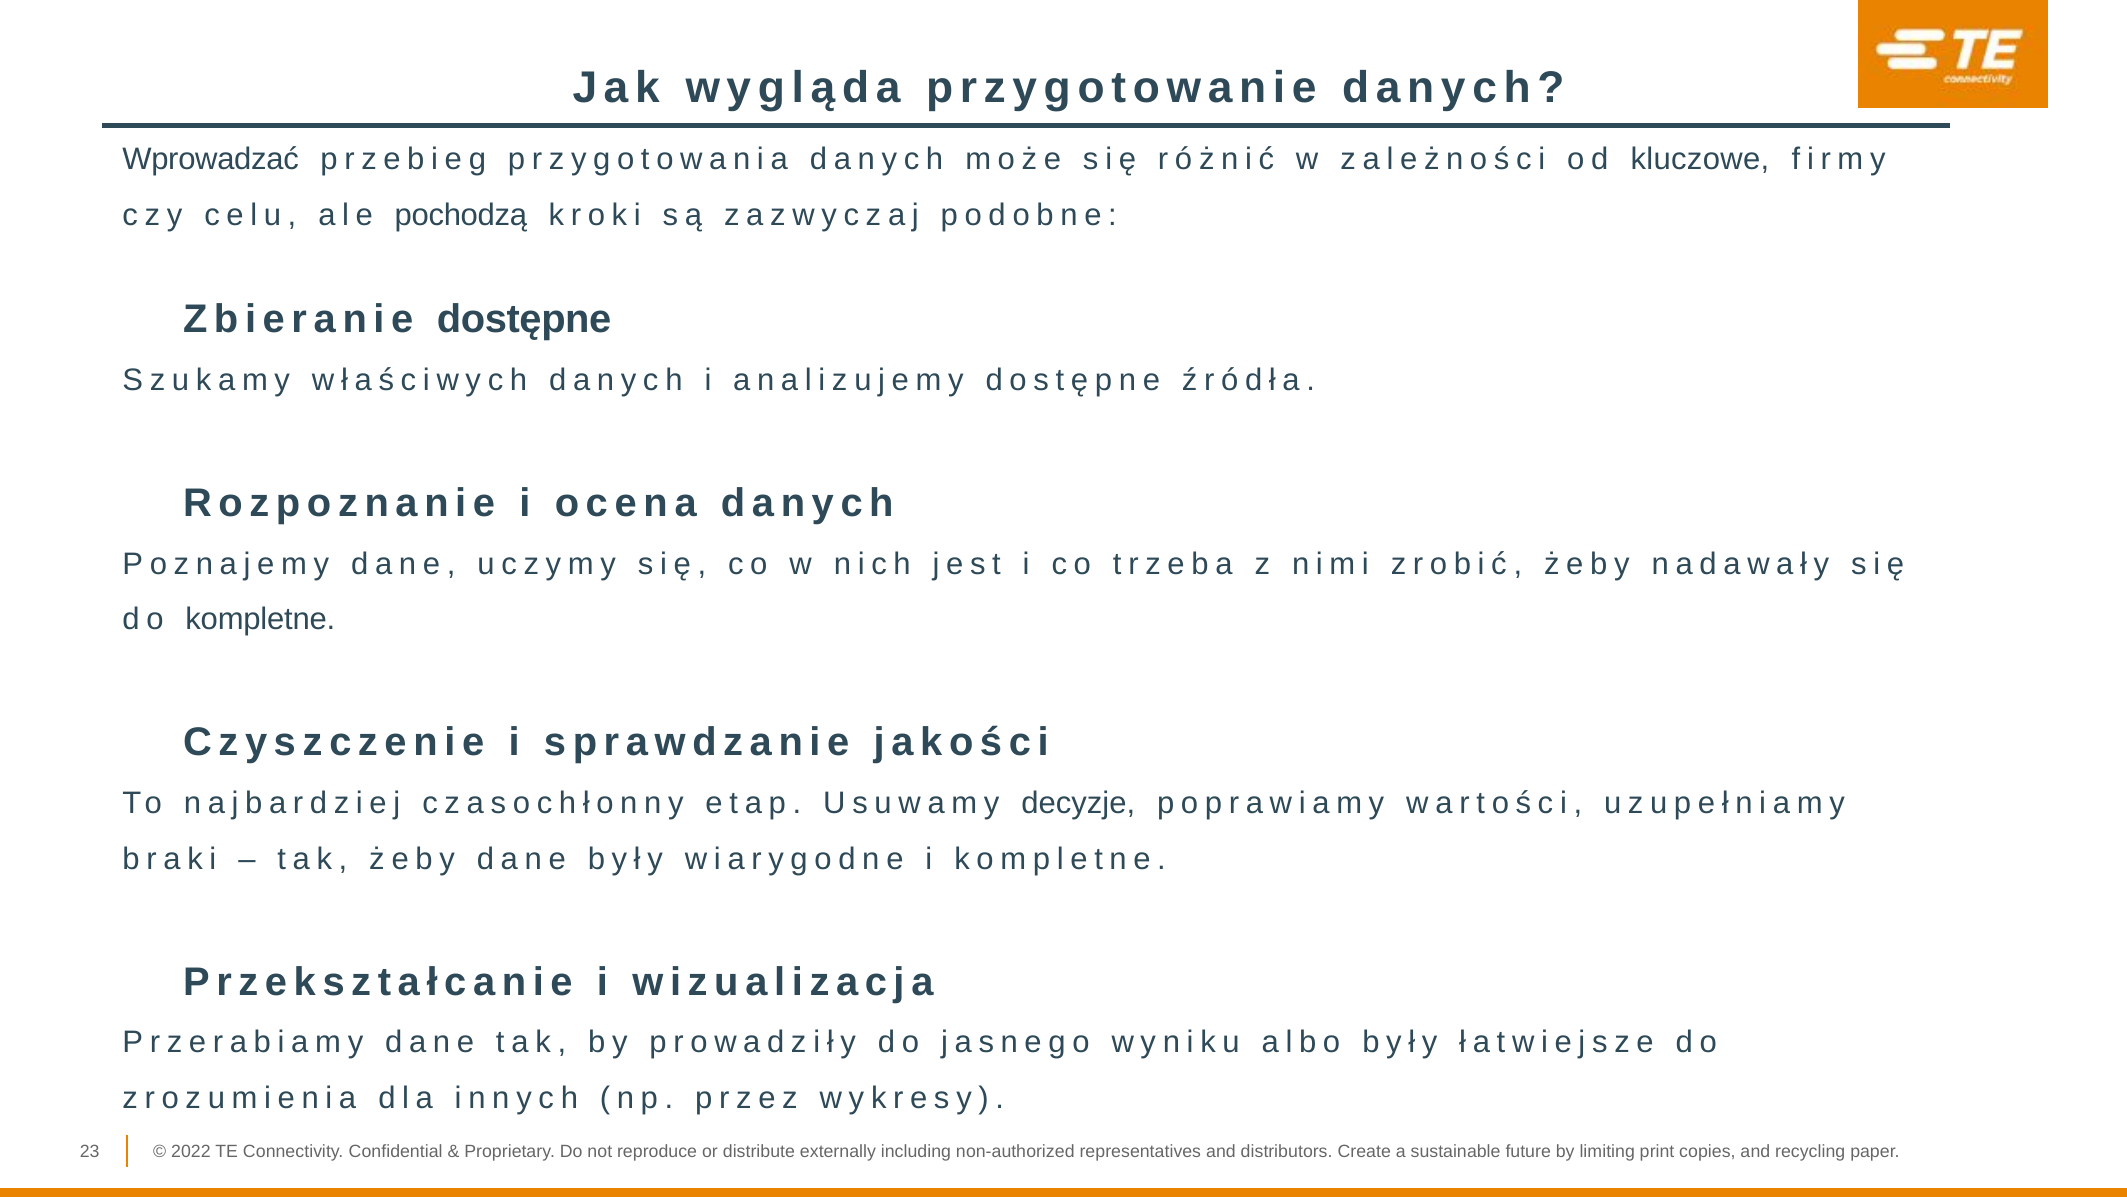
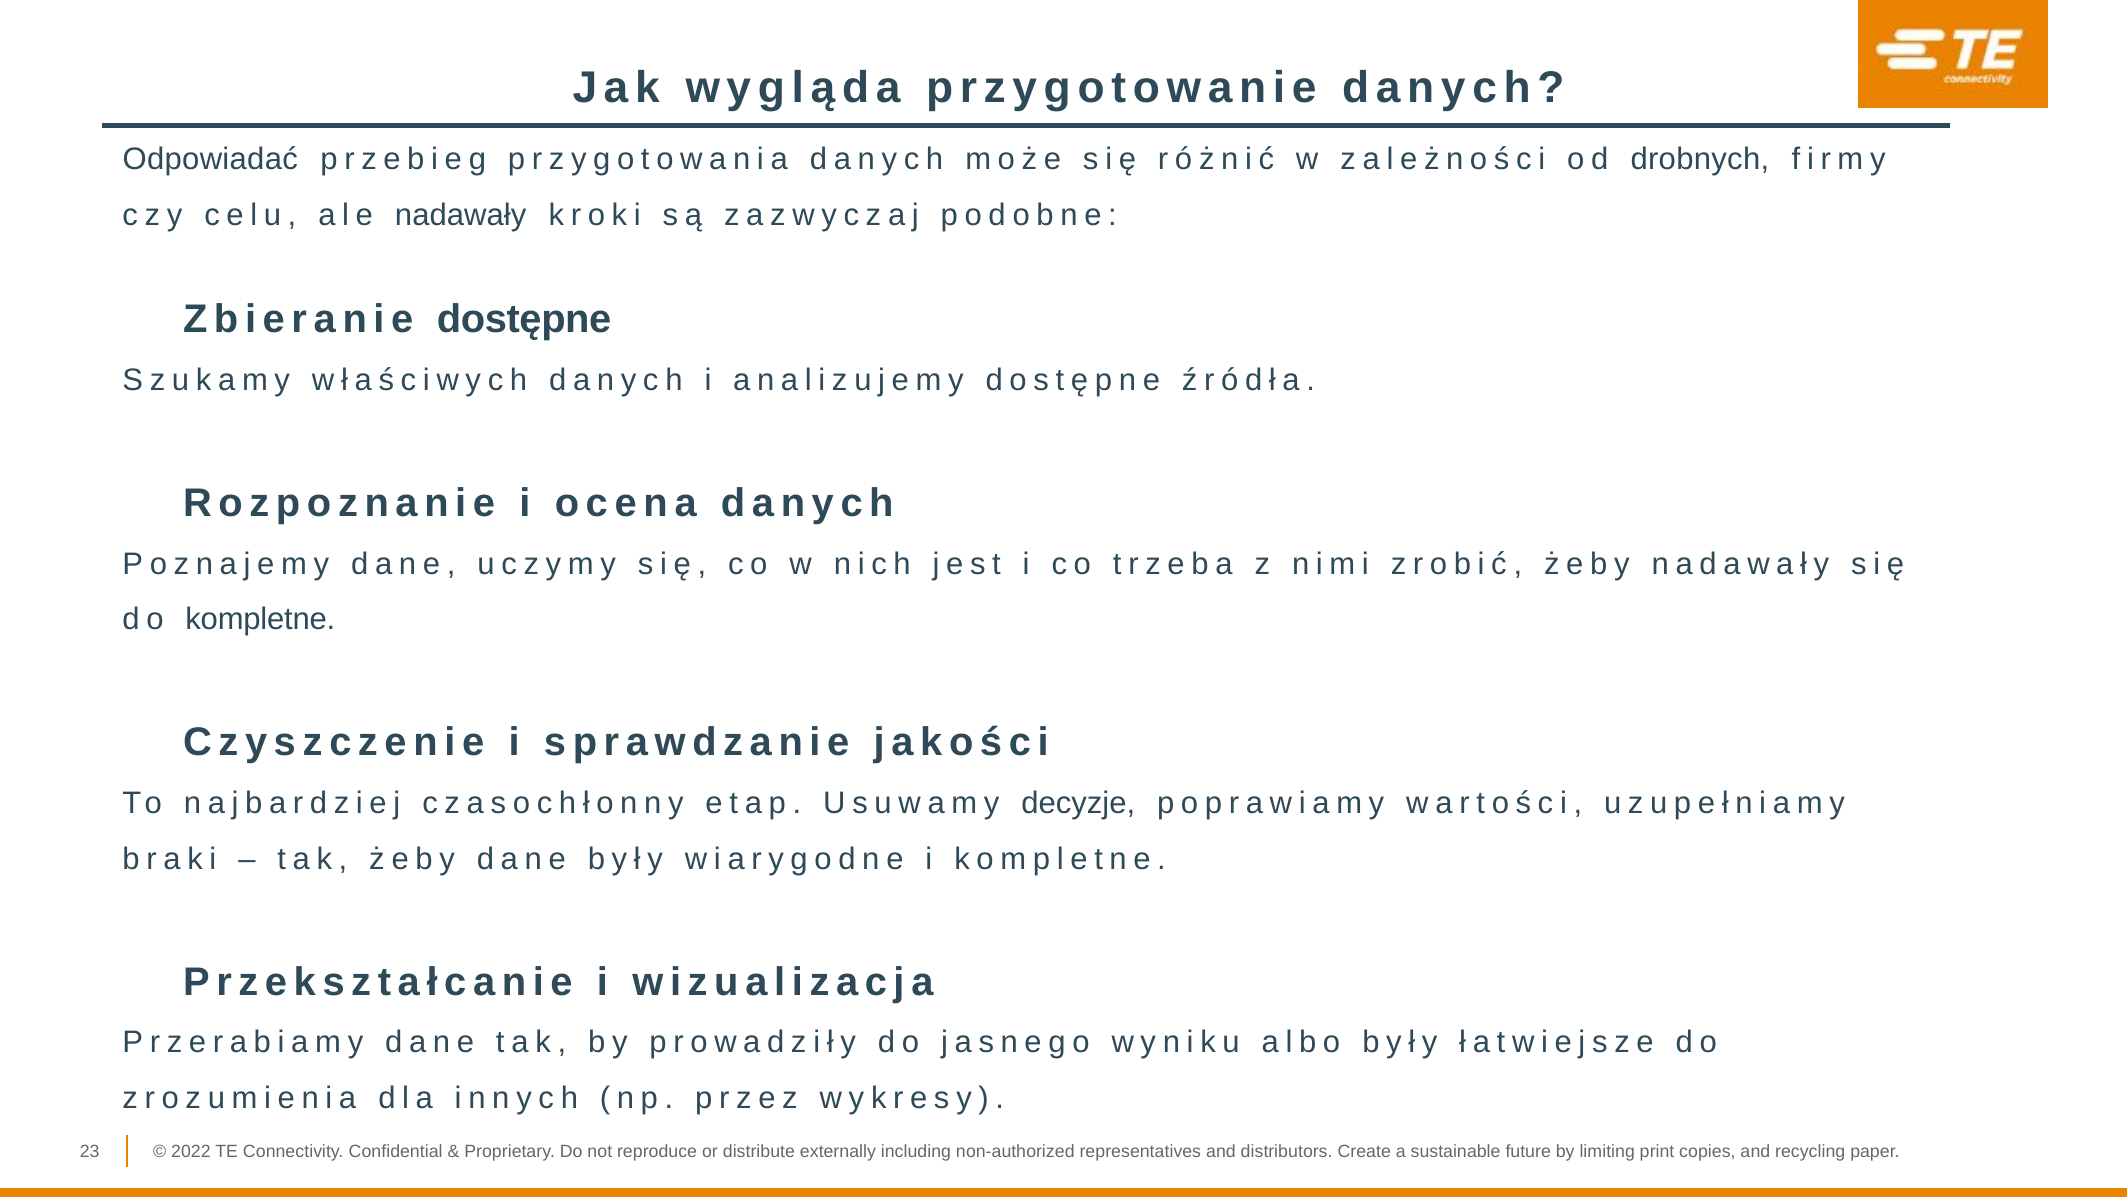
Wprowadzać: Wprowadzać -> Odpowiadać
kluczowe: kluczowe -> drobnych
ale pochodzą: pochodzą -> nadawały
